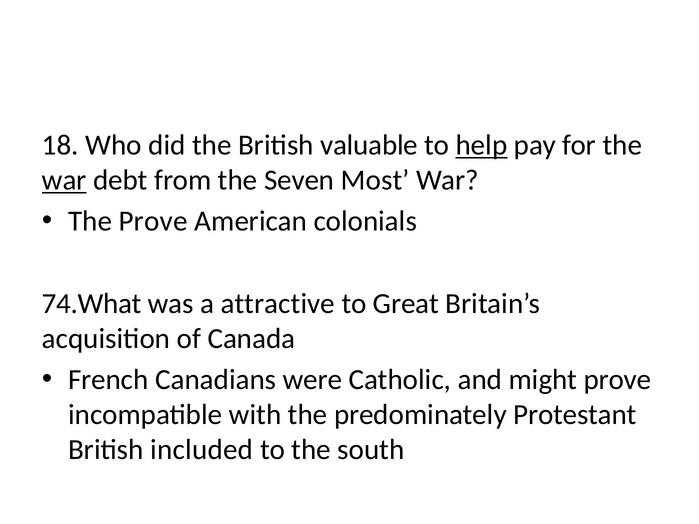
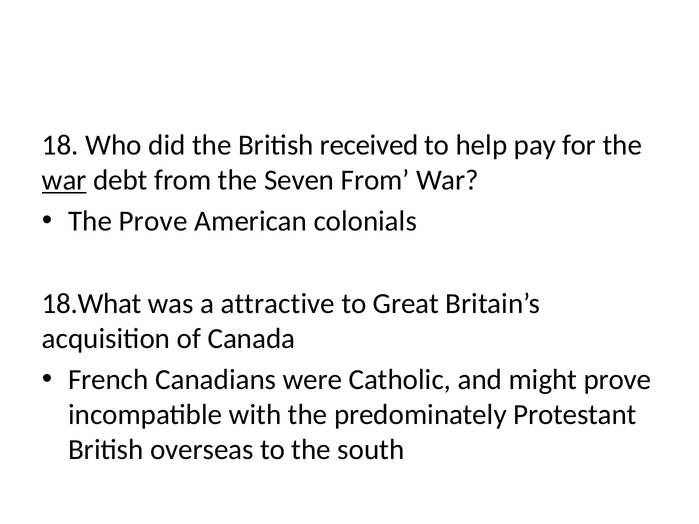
valuable: valuable -> received
help underline: present -> none
Seven Most: Most -> From
74.What: 74.What -> 18.What
included: included -> overseas
